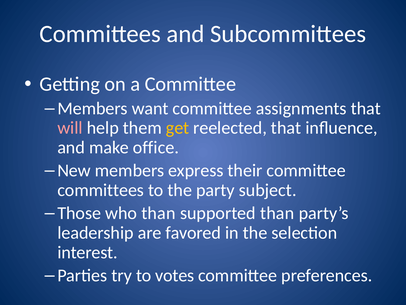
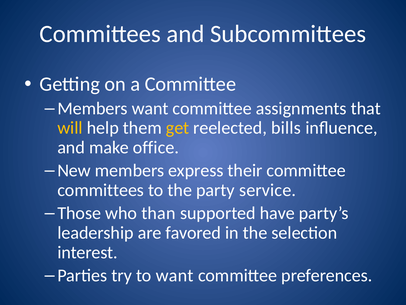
will colour: pink -> yellow
reelected that: that -> bills
subject: subject -> service
supported than: than -> have
to votes: votes -> want
